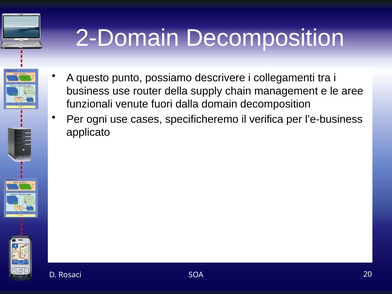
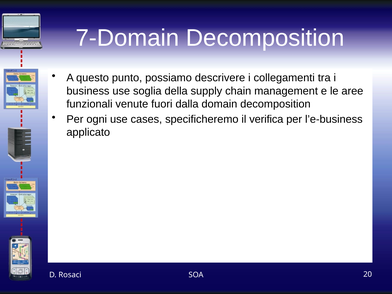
2-Domain: 2-Domain -> 7-Domain
router: router -> soglia
